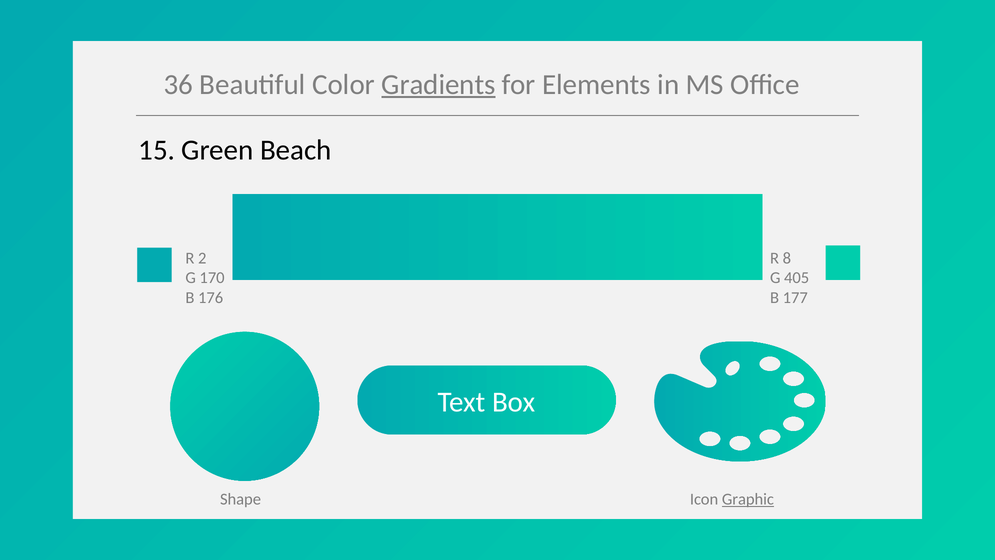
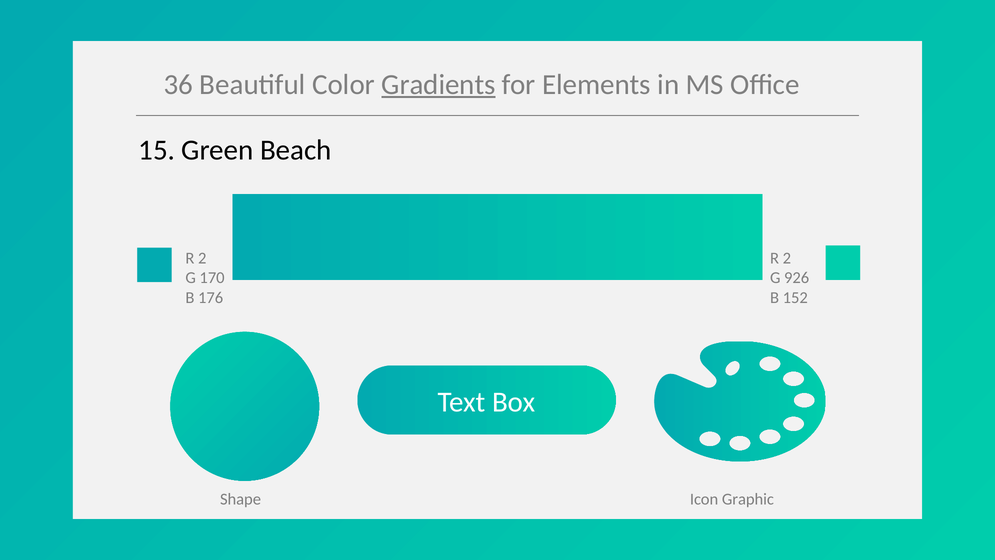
8 at (787, 258): 8 -> 2
405: 405 -> 926
177: 177 -> 152
Graphic underline: present -> none
